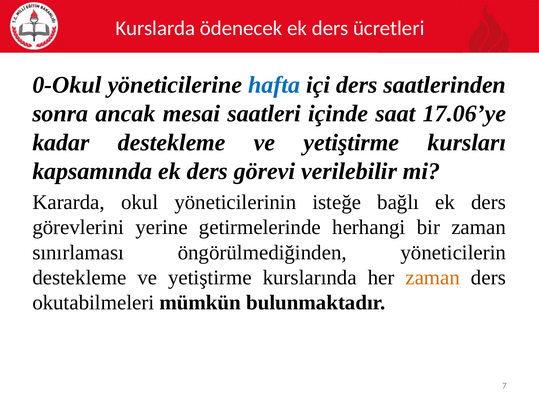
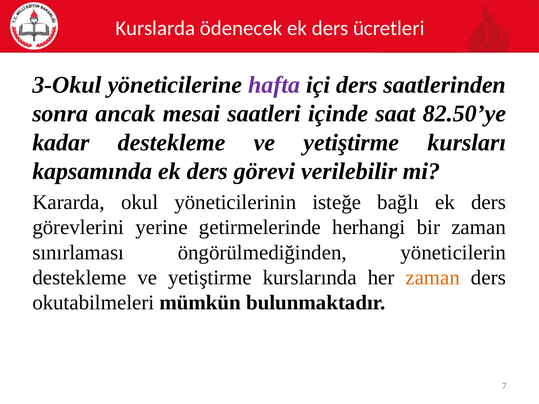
0-Okul: 0-Okul -> 3-Okul
hafta colour: blue -> purple
17.06’ye: 17.06’ye -> 82.50’ye
